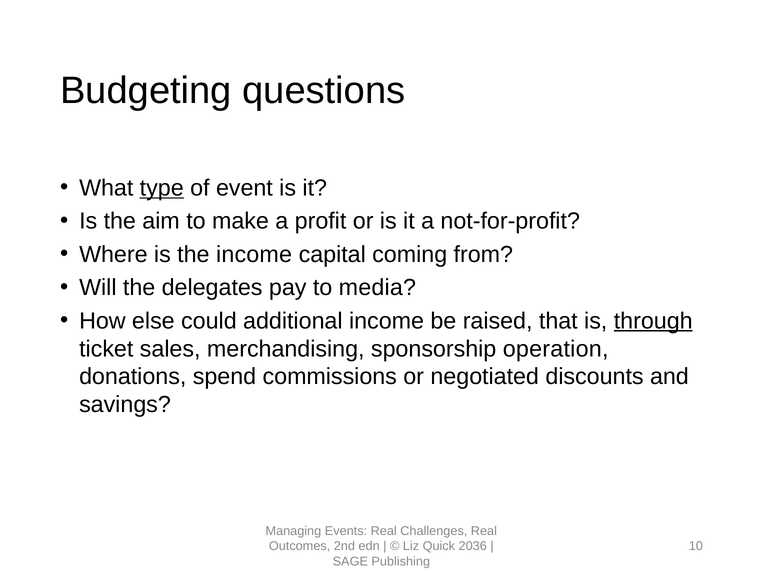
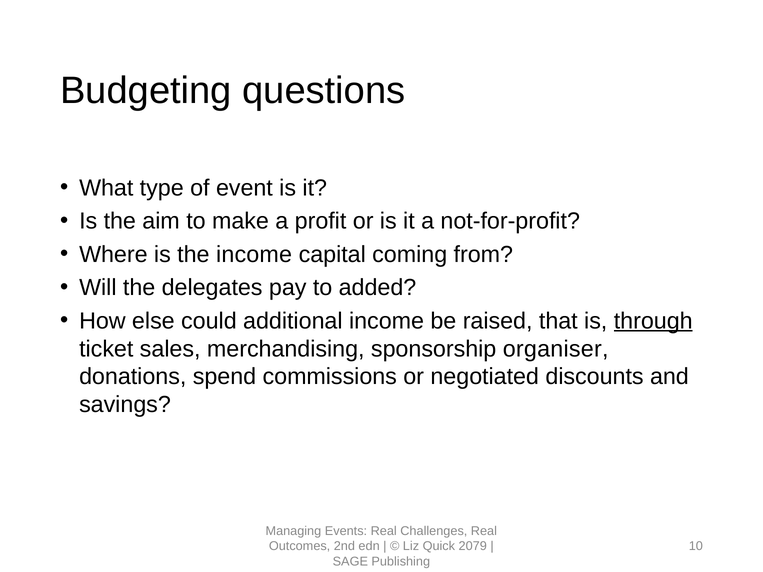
type underline: present -> none
media: media -> added
operation: operation -> organiser
2036: 2036 -> 2079
